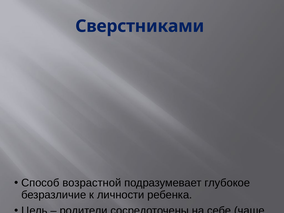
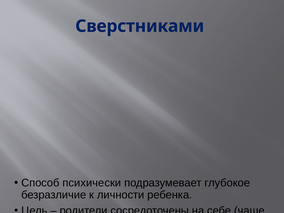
возрастной: возрастной -> психически
